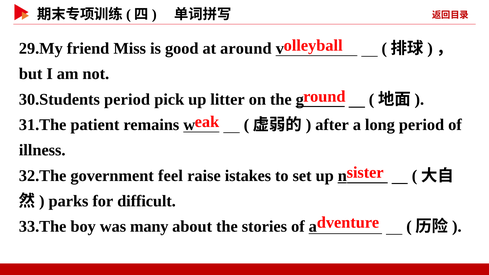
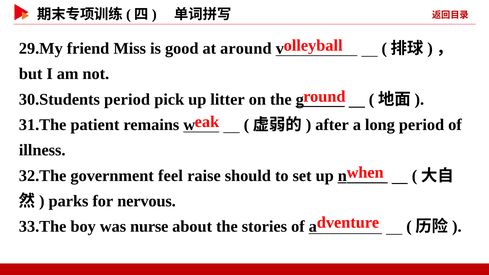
sister: sister -> when
istakes: istakes -> should
difficult: difficult -> nervous
many: many -> nurse
